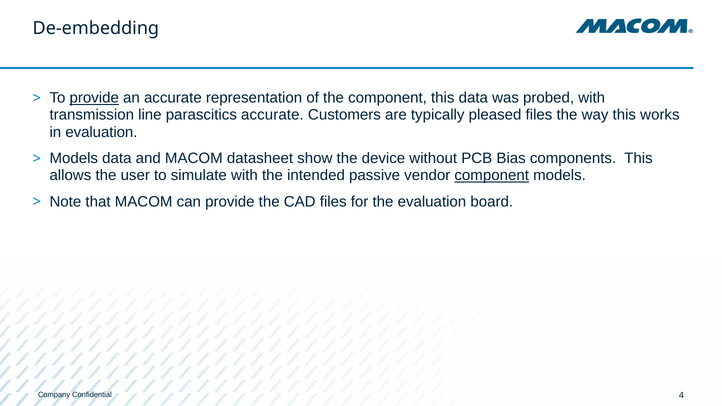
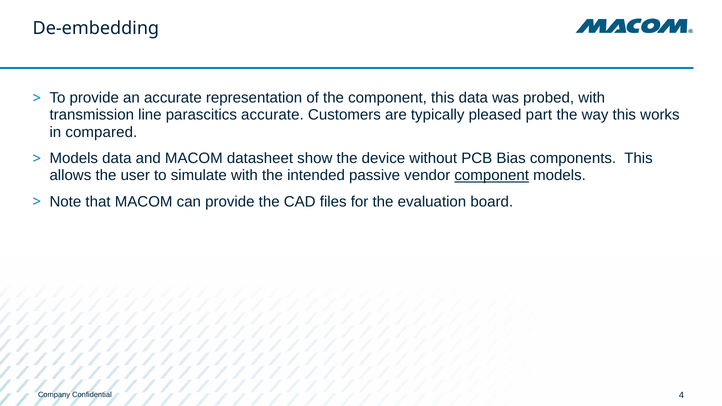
provide at (94, 98) underline: present -> none
pleased files: files -> part
in evaluation: evaluation -> compared
